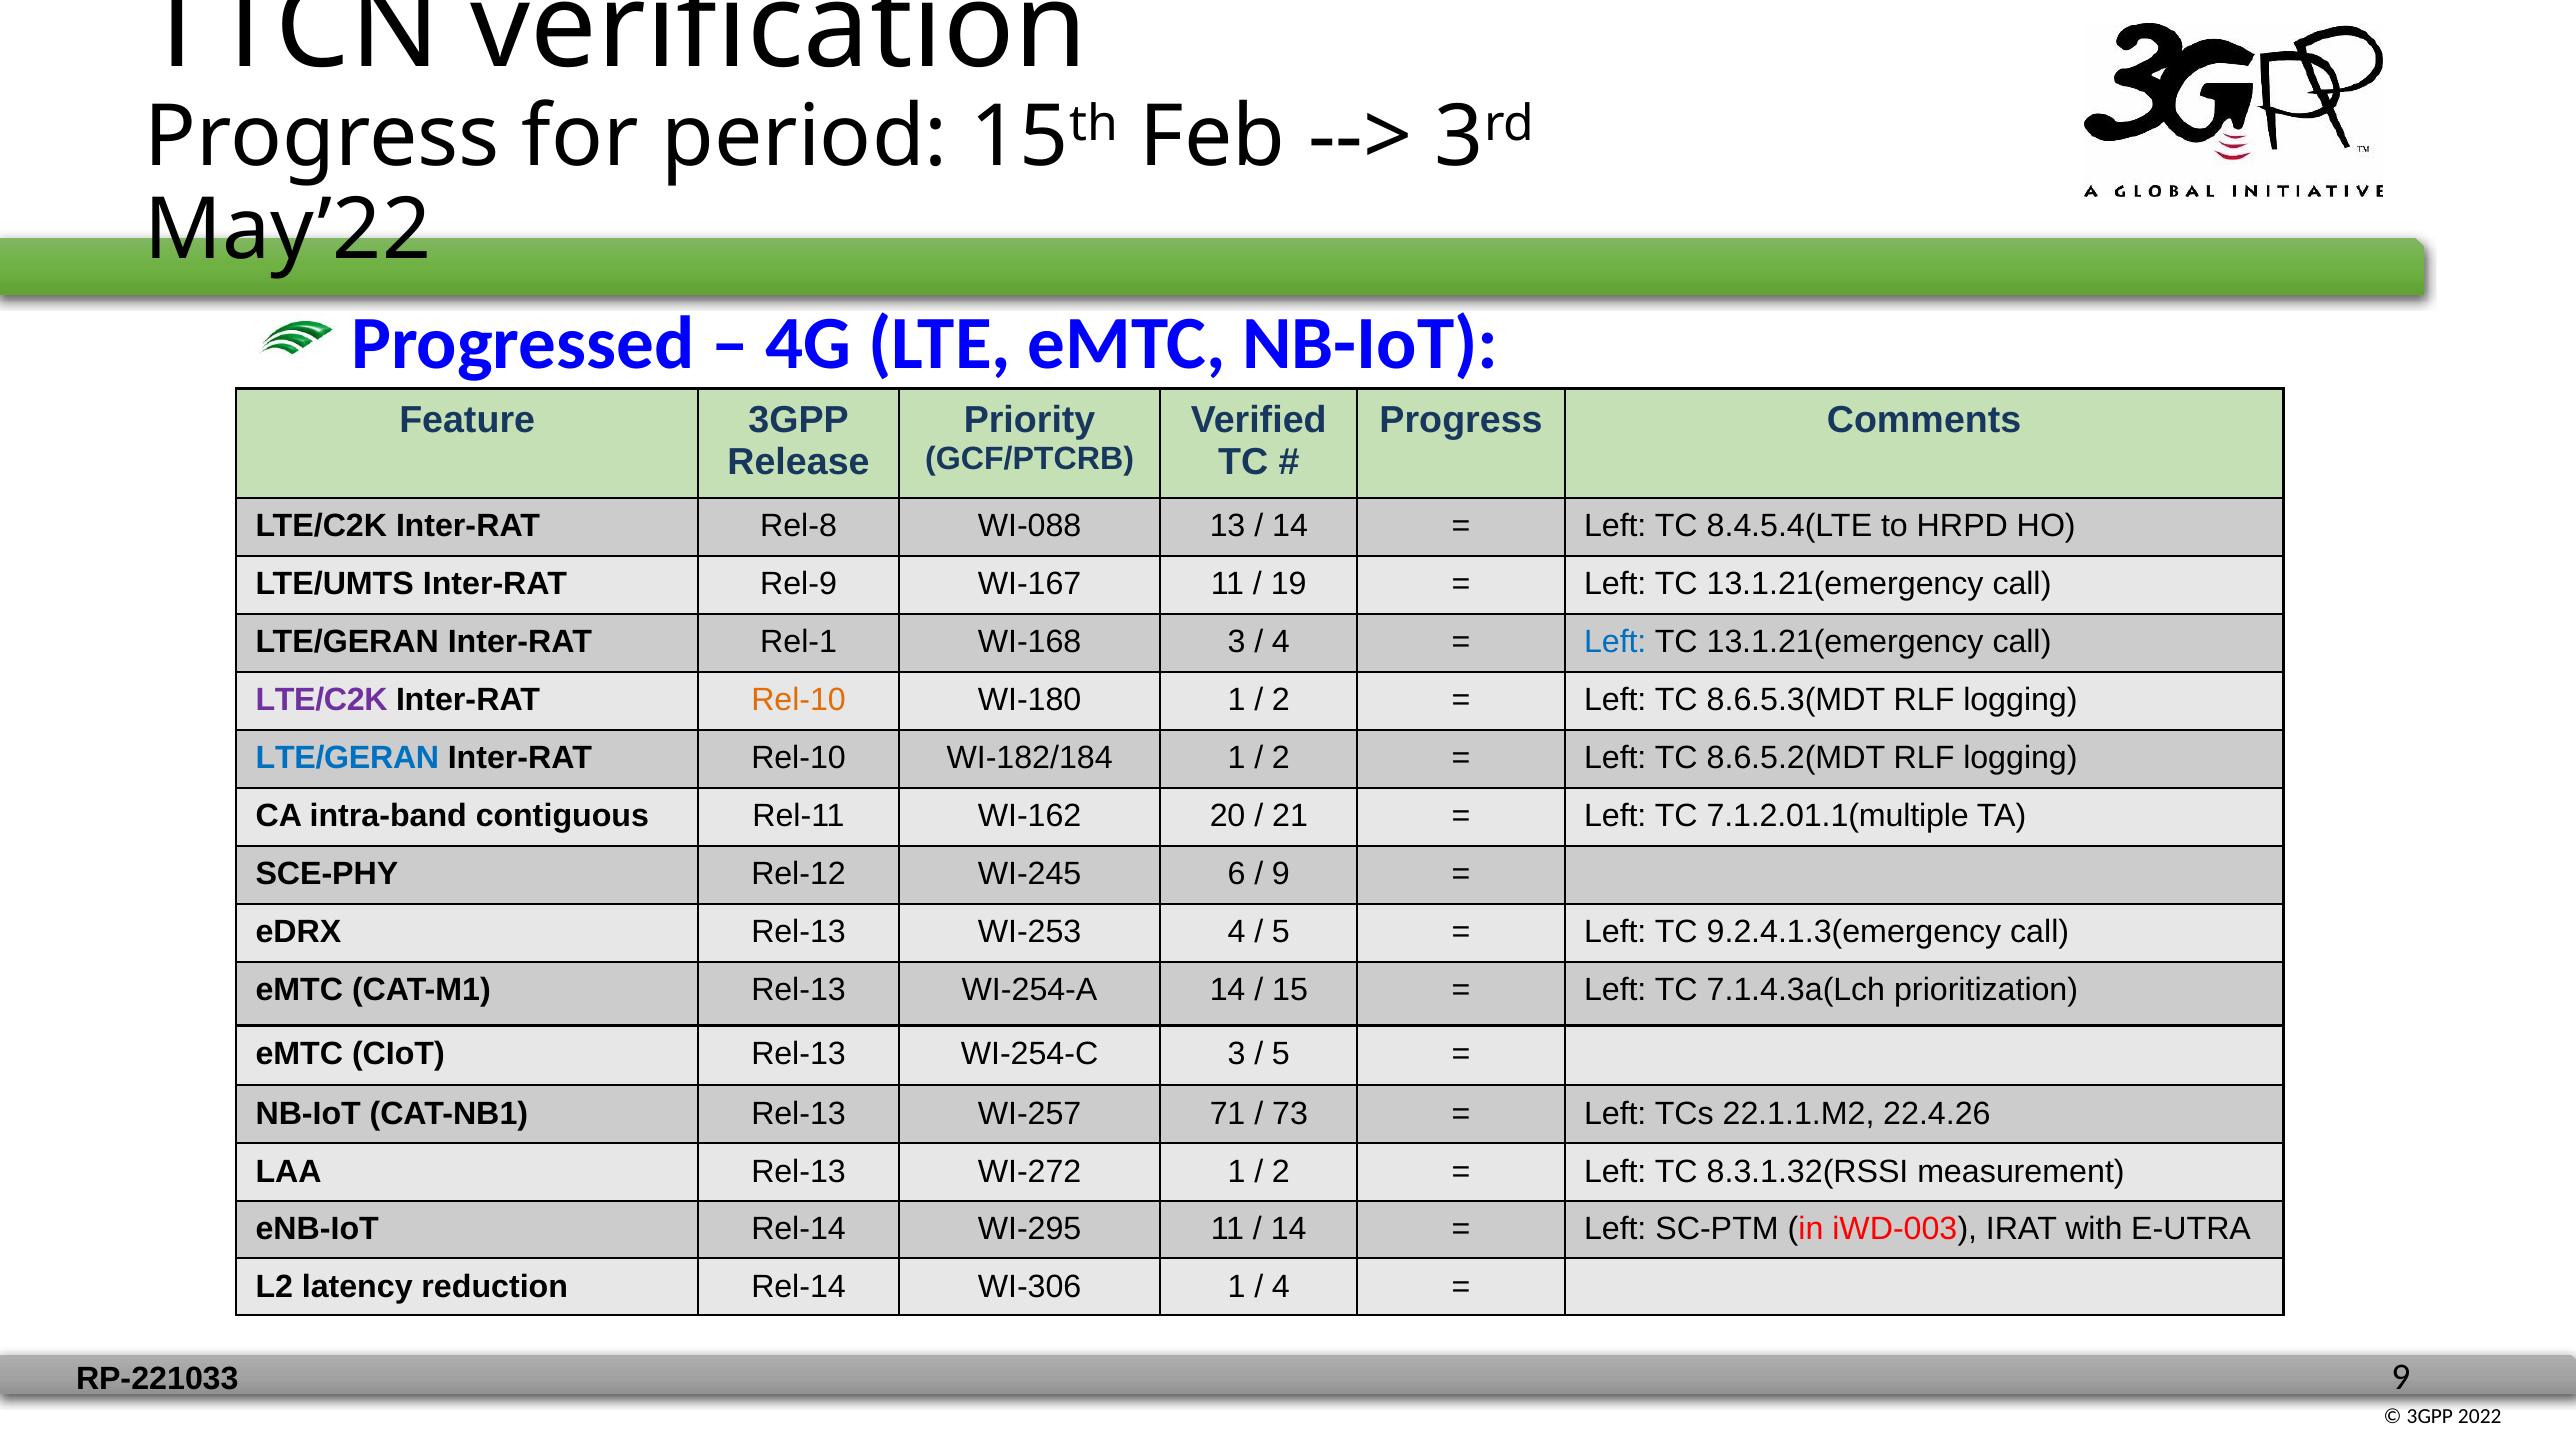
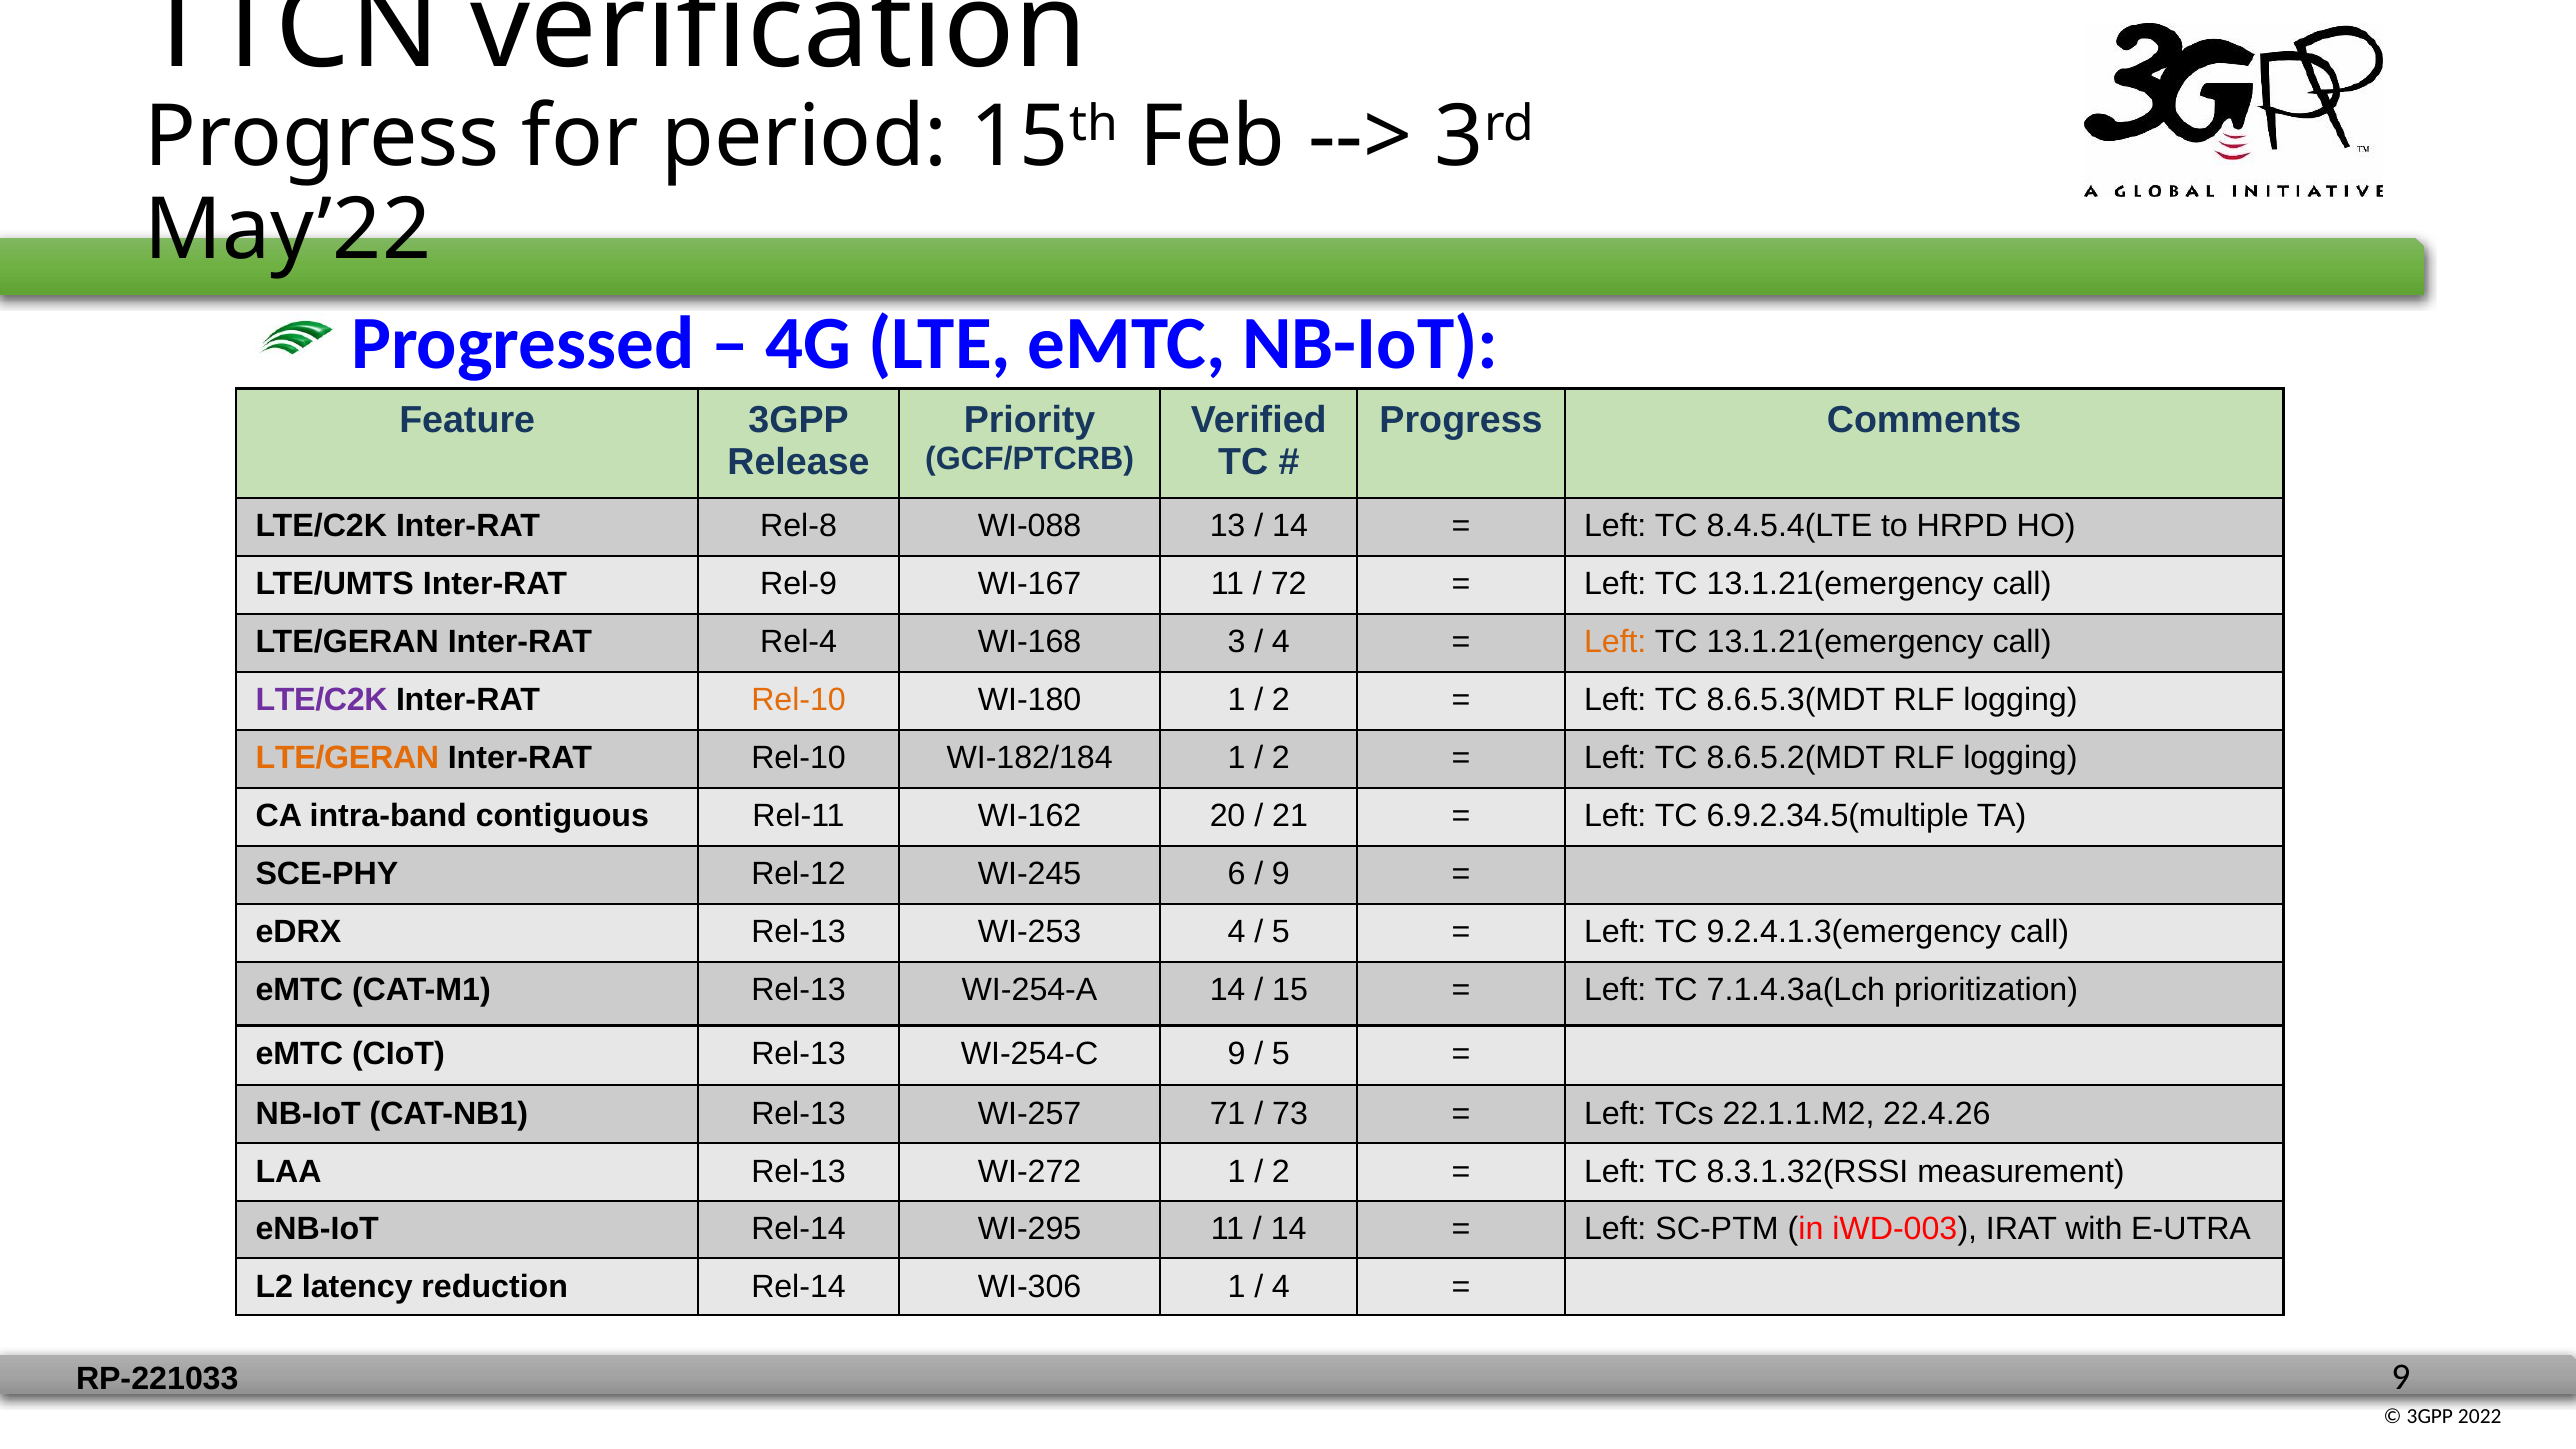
19: 19 -> 72
Rel-1: Rel-1 -> Rel-4
Left at (1615, 642) colour: blue -> orange
LTE/GERAN at (347, 758) colour: blue -> orange
7.1.2.01.1(multiple: 7.1.2.01.1(multiple -> 6.9.2.34.5(multiple
WI-254-C 3: 3 -> 9
